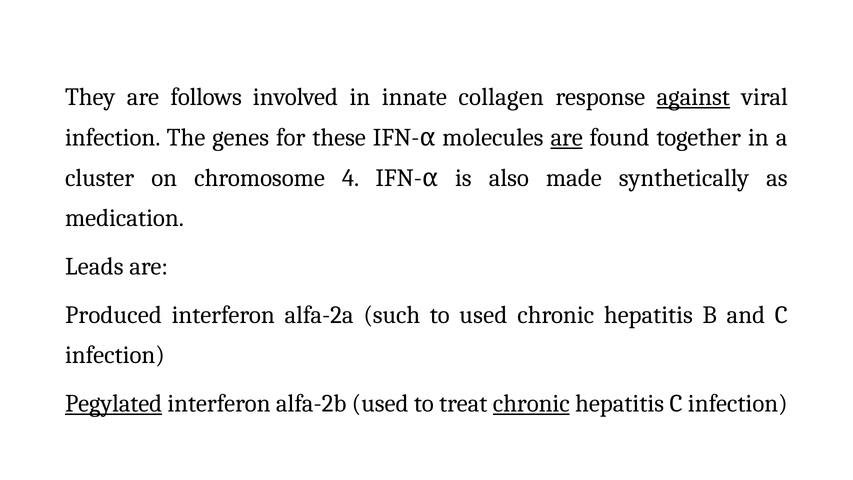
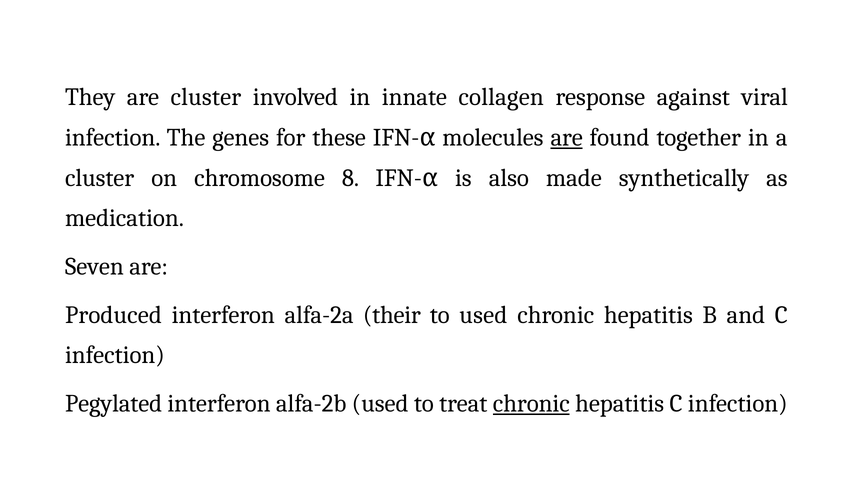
are follows: follows -> cluster
against underline: present -> none
4: 4 -> 8
Leads: Leads -> Seven
such: such -> their
Pegylated underline: present -> none
